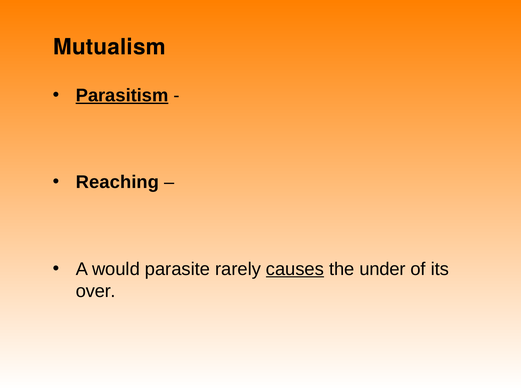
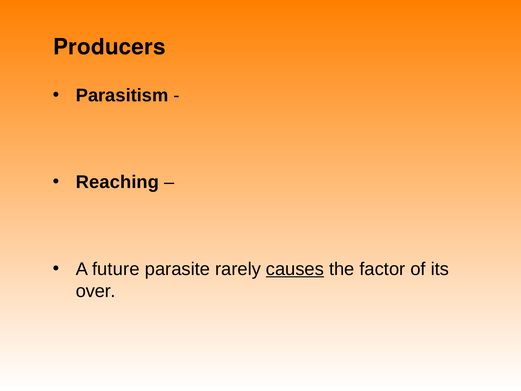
Mutualism: Mutualism -> Producers
Parasitism underline: present -> none
would: would -> future
under: under -> factor
